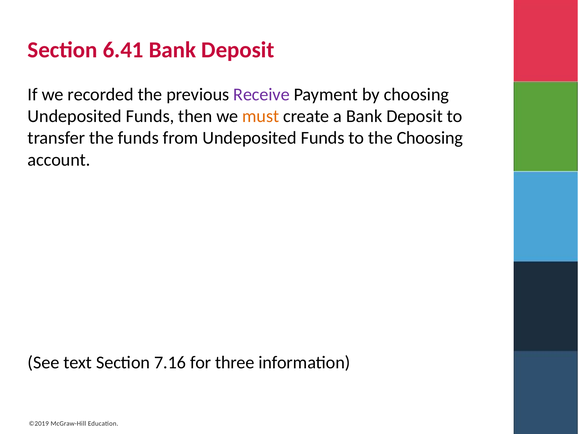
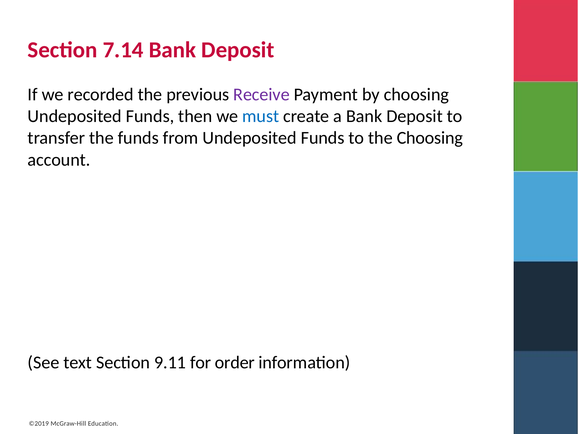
6.41: 6.41 -> 7.14
must colour: orange -> blue
7.16: 7.16 -> 9.11
three: three -> order
